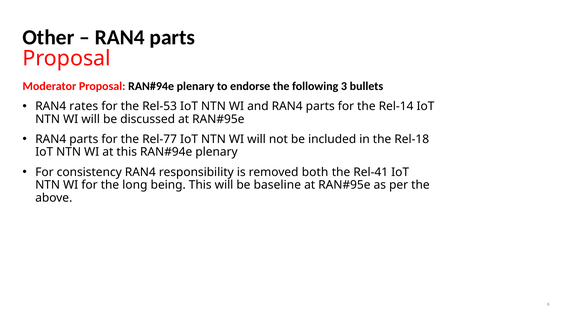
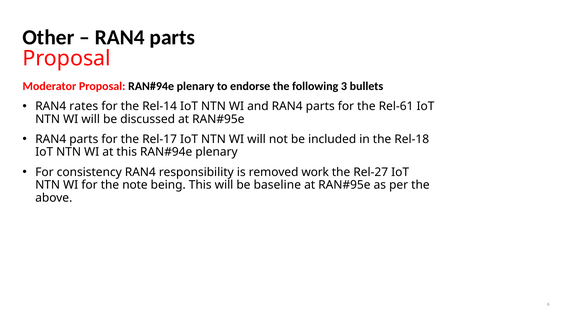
Rel-53: Rel-53 -> Rel-14
Rel-14: Rel-14 -> Rel-61
Rel-77: Rel-77 -> Rel-17
both: both -> work
Rel-41: Rel-41 -> Rel-27
long: long -> note
